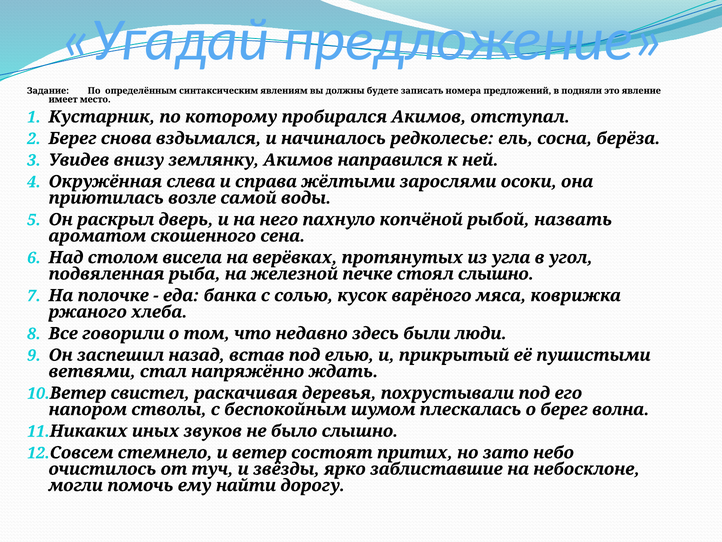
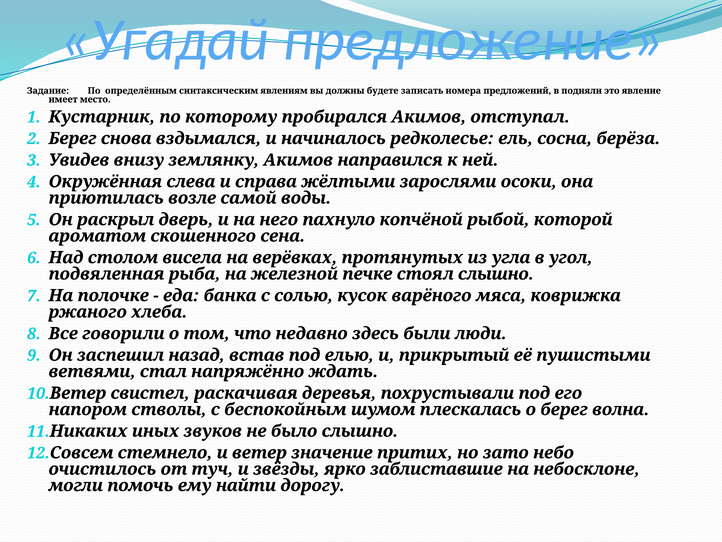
назвать: назвать -> которой
состоят: состоят -> значение
